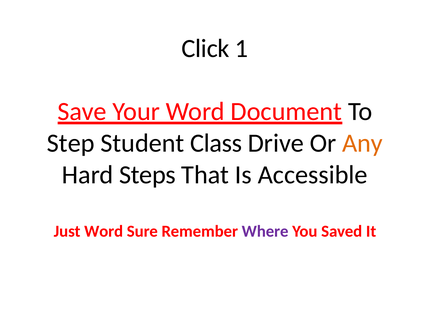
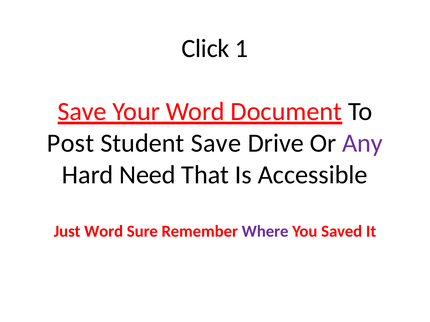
Step: Step -> Post
Student Class: Class -> Save
Any colour: orange -> purple
Steps: Steps -> Need
